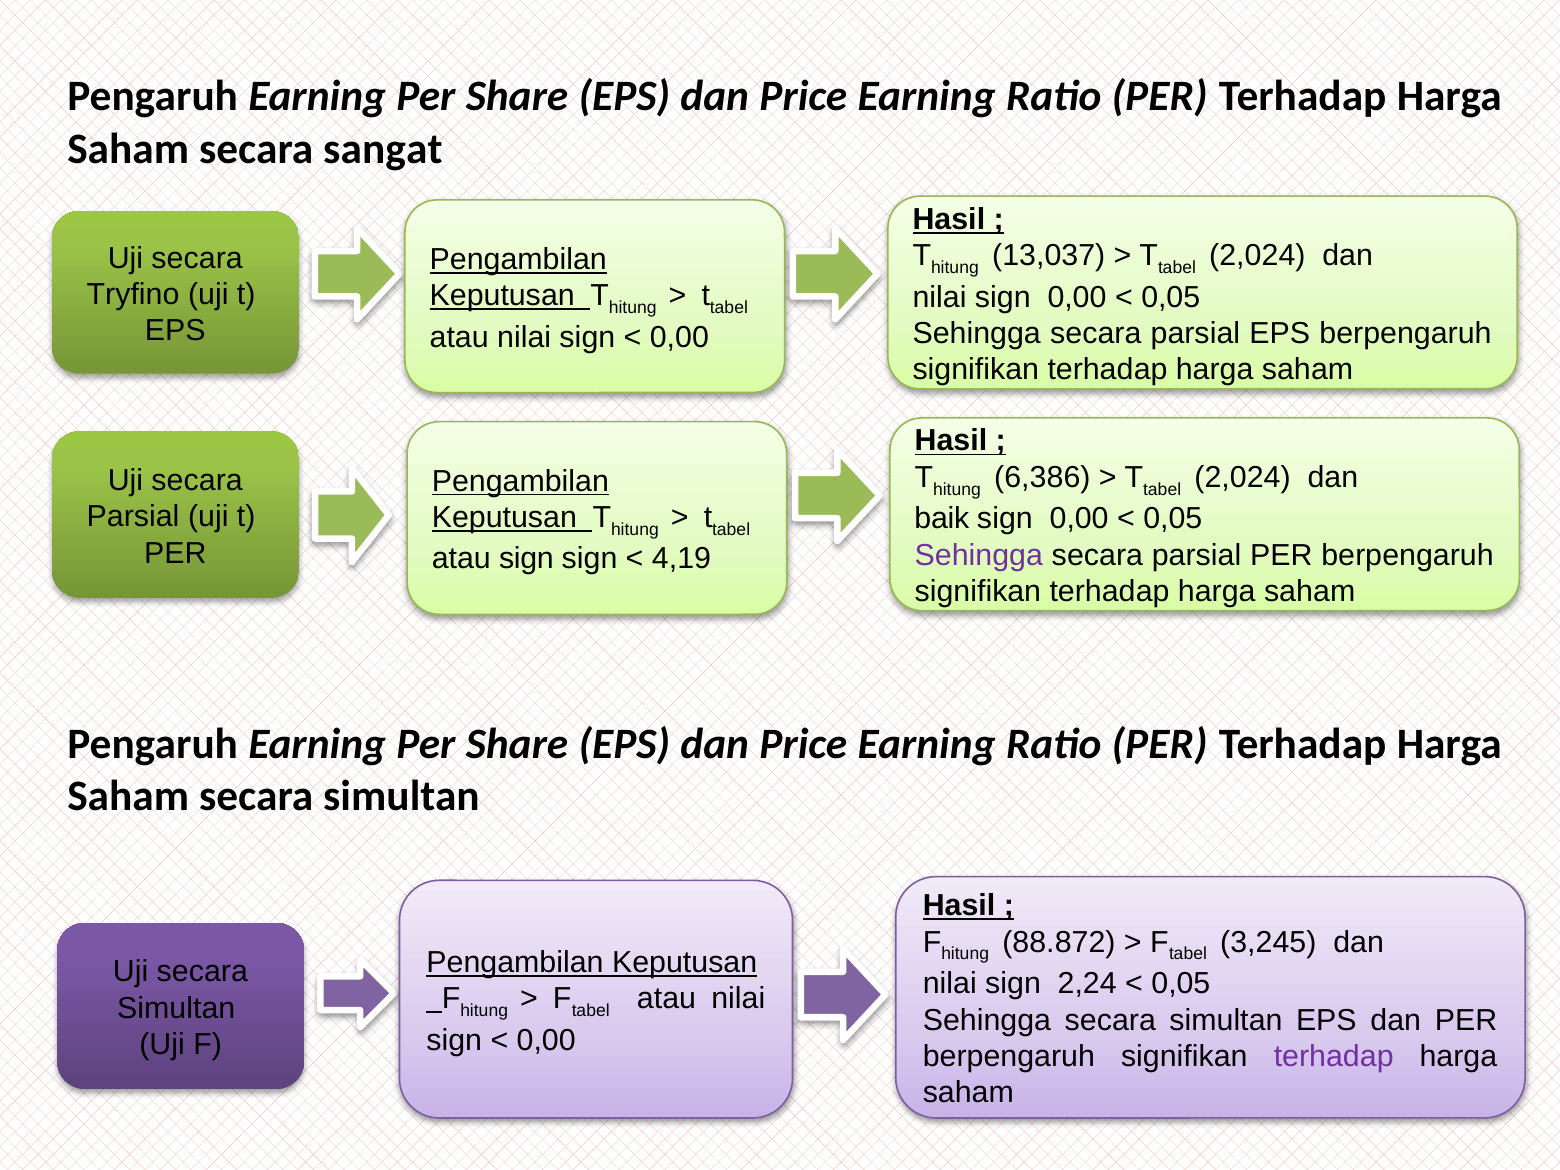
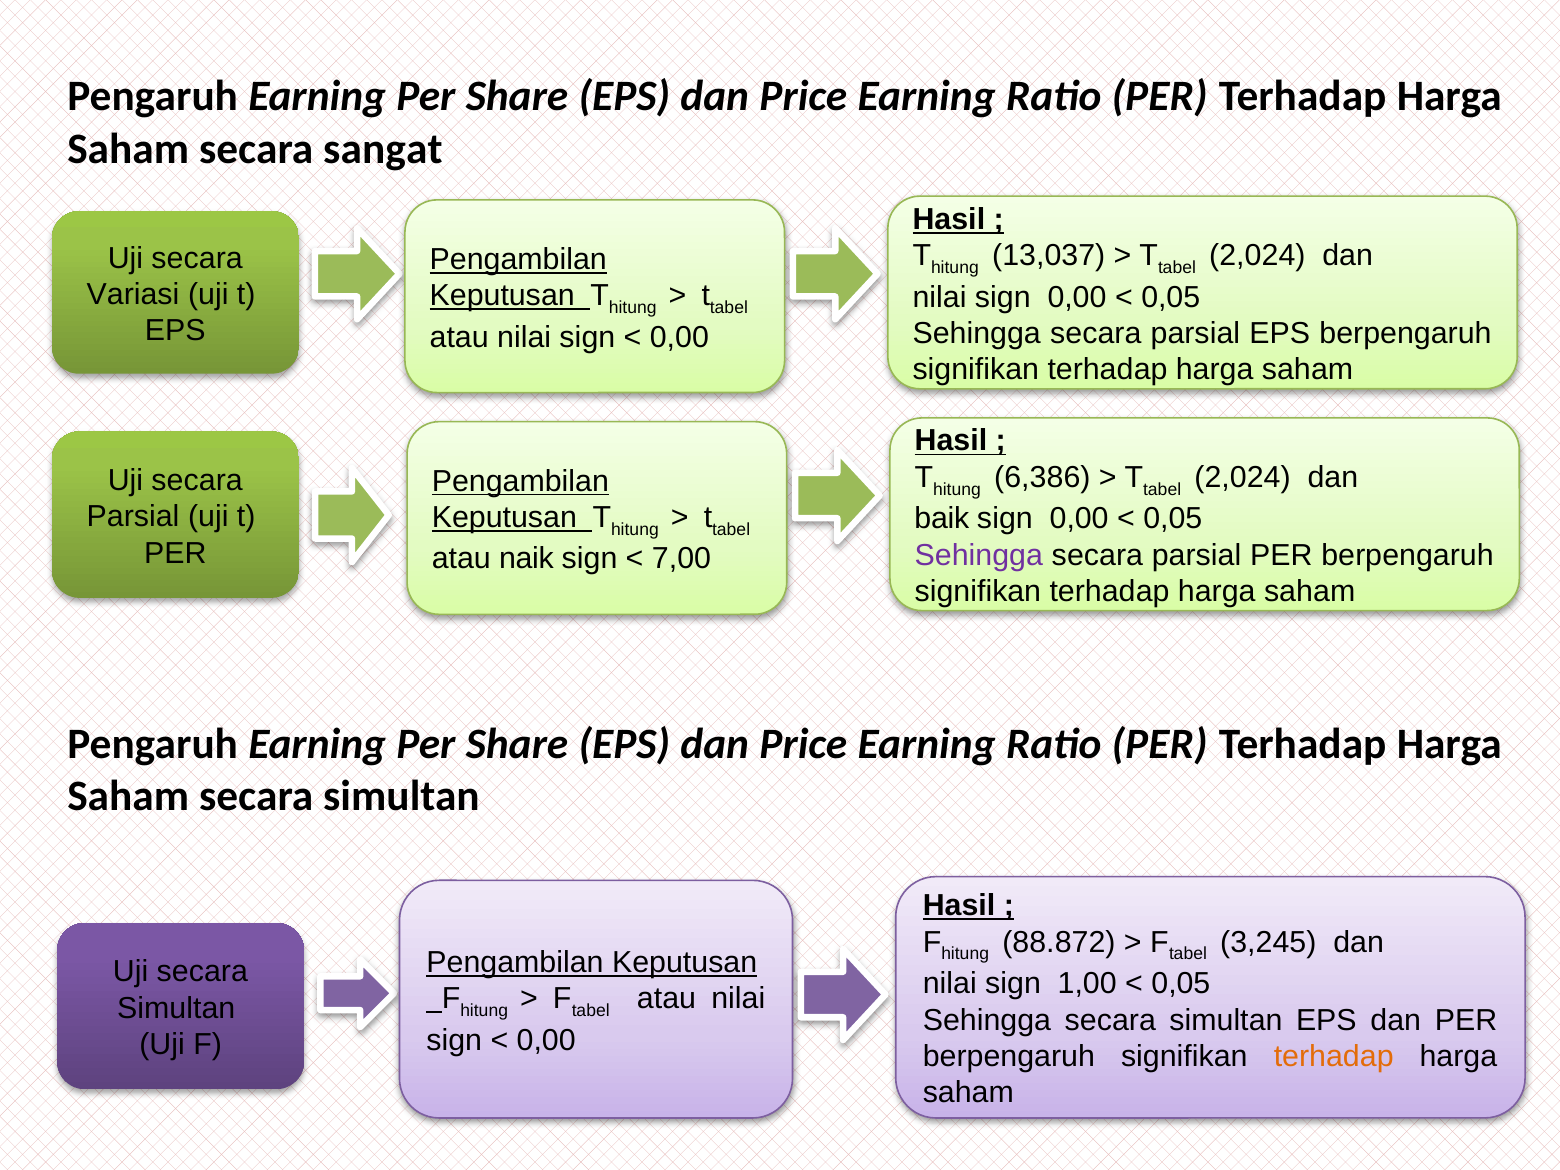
Tryfino: Tryfino -> Variasi
atau sign: sign -> naik
4,19: 4,19 -> 7,00
2,24: 2,24 -> 1,00
terhadap at (1334, 1056) colour: purple -> orange
